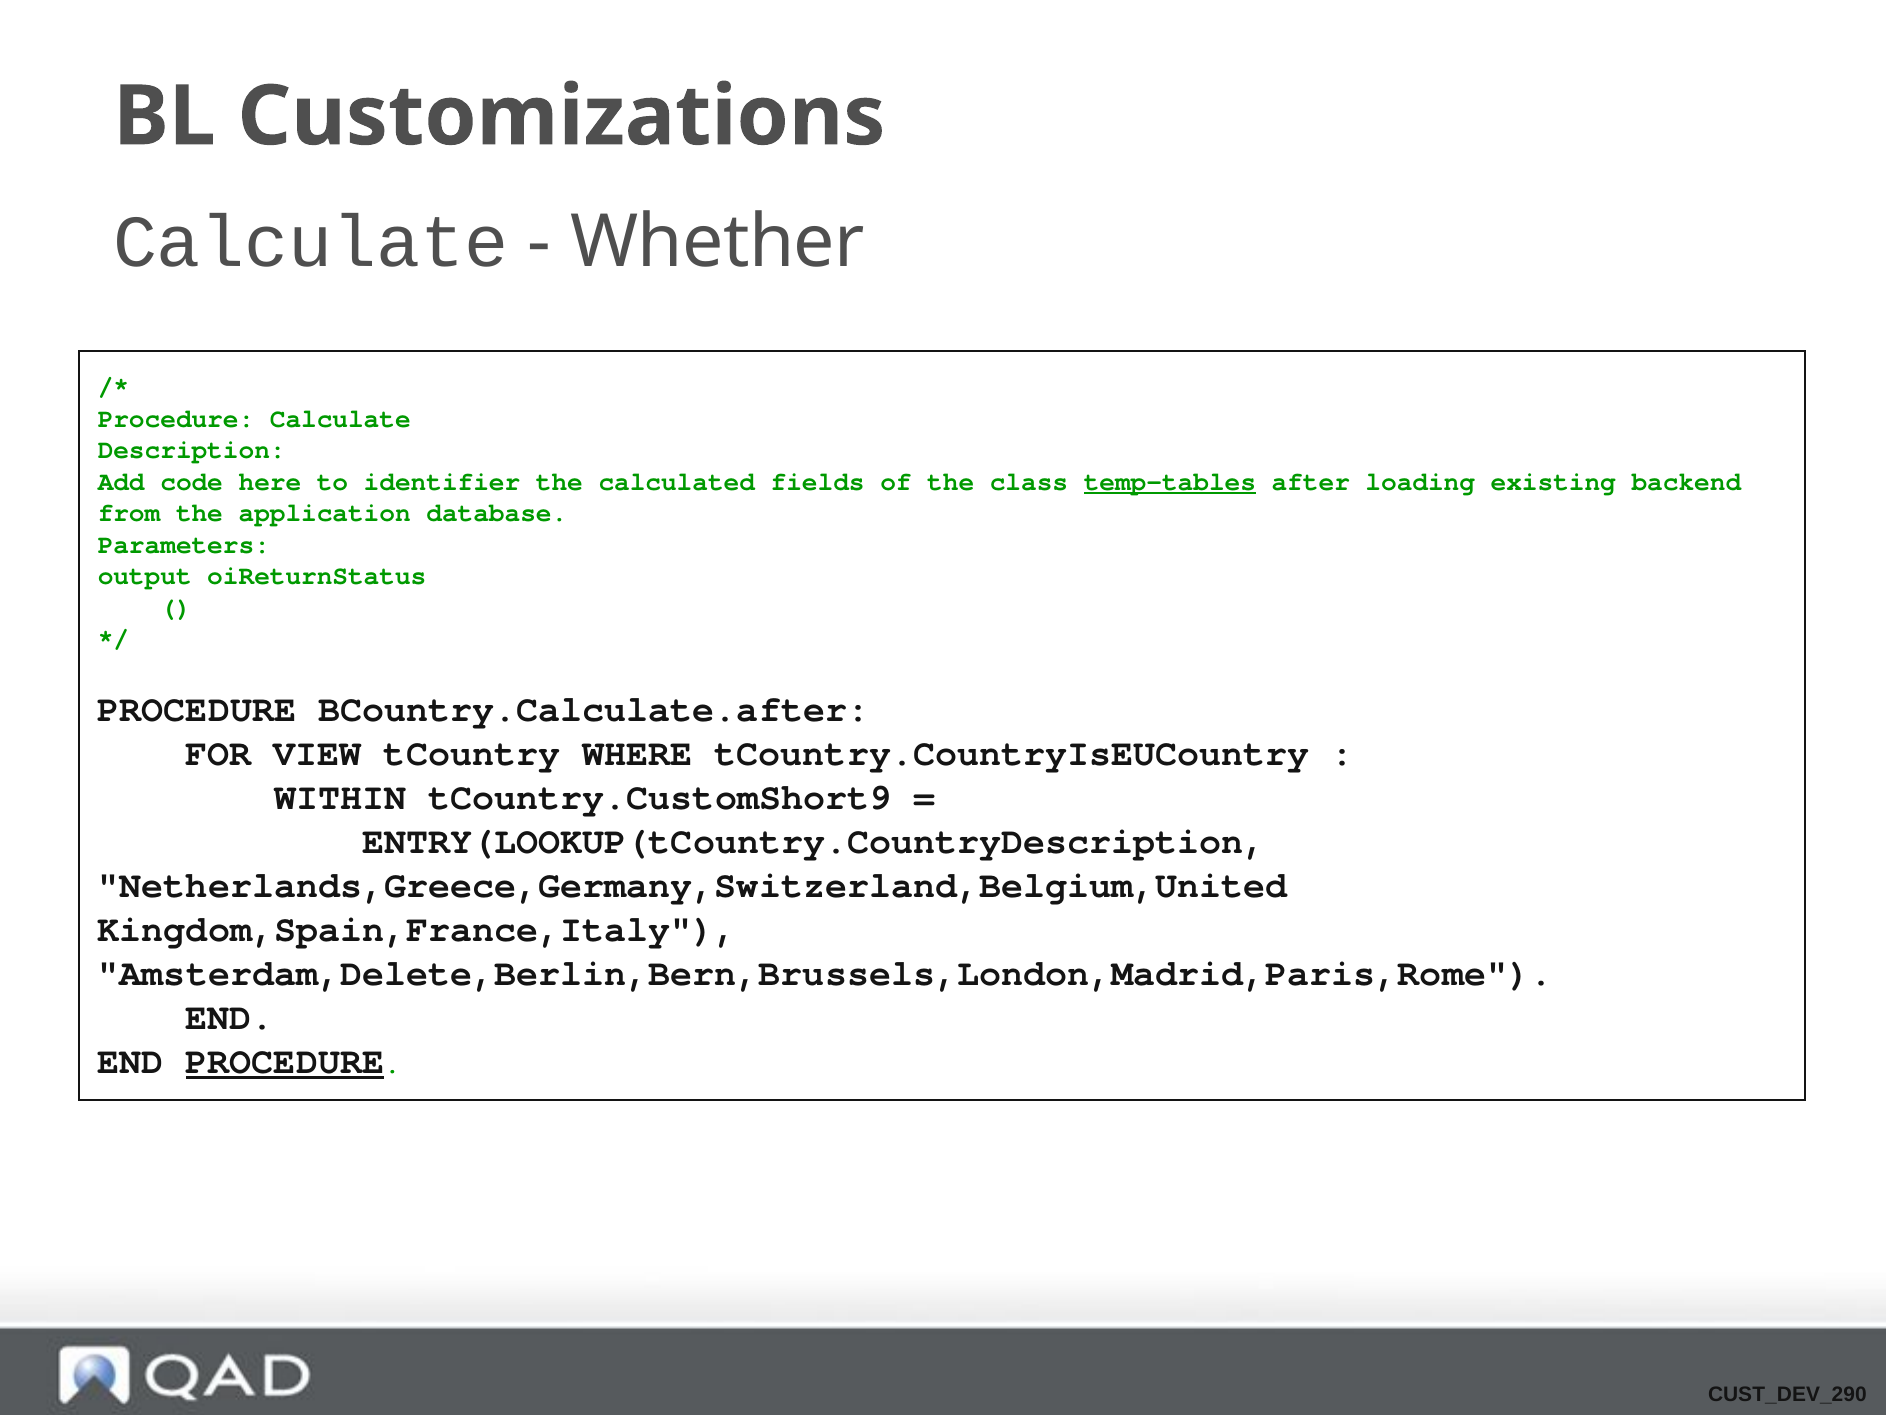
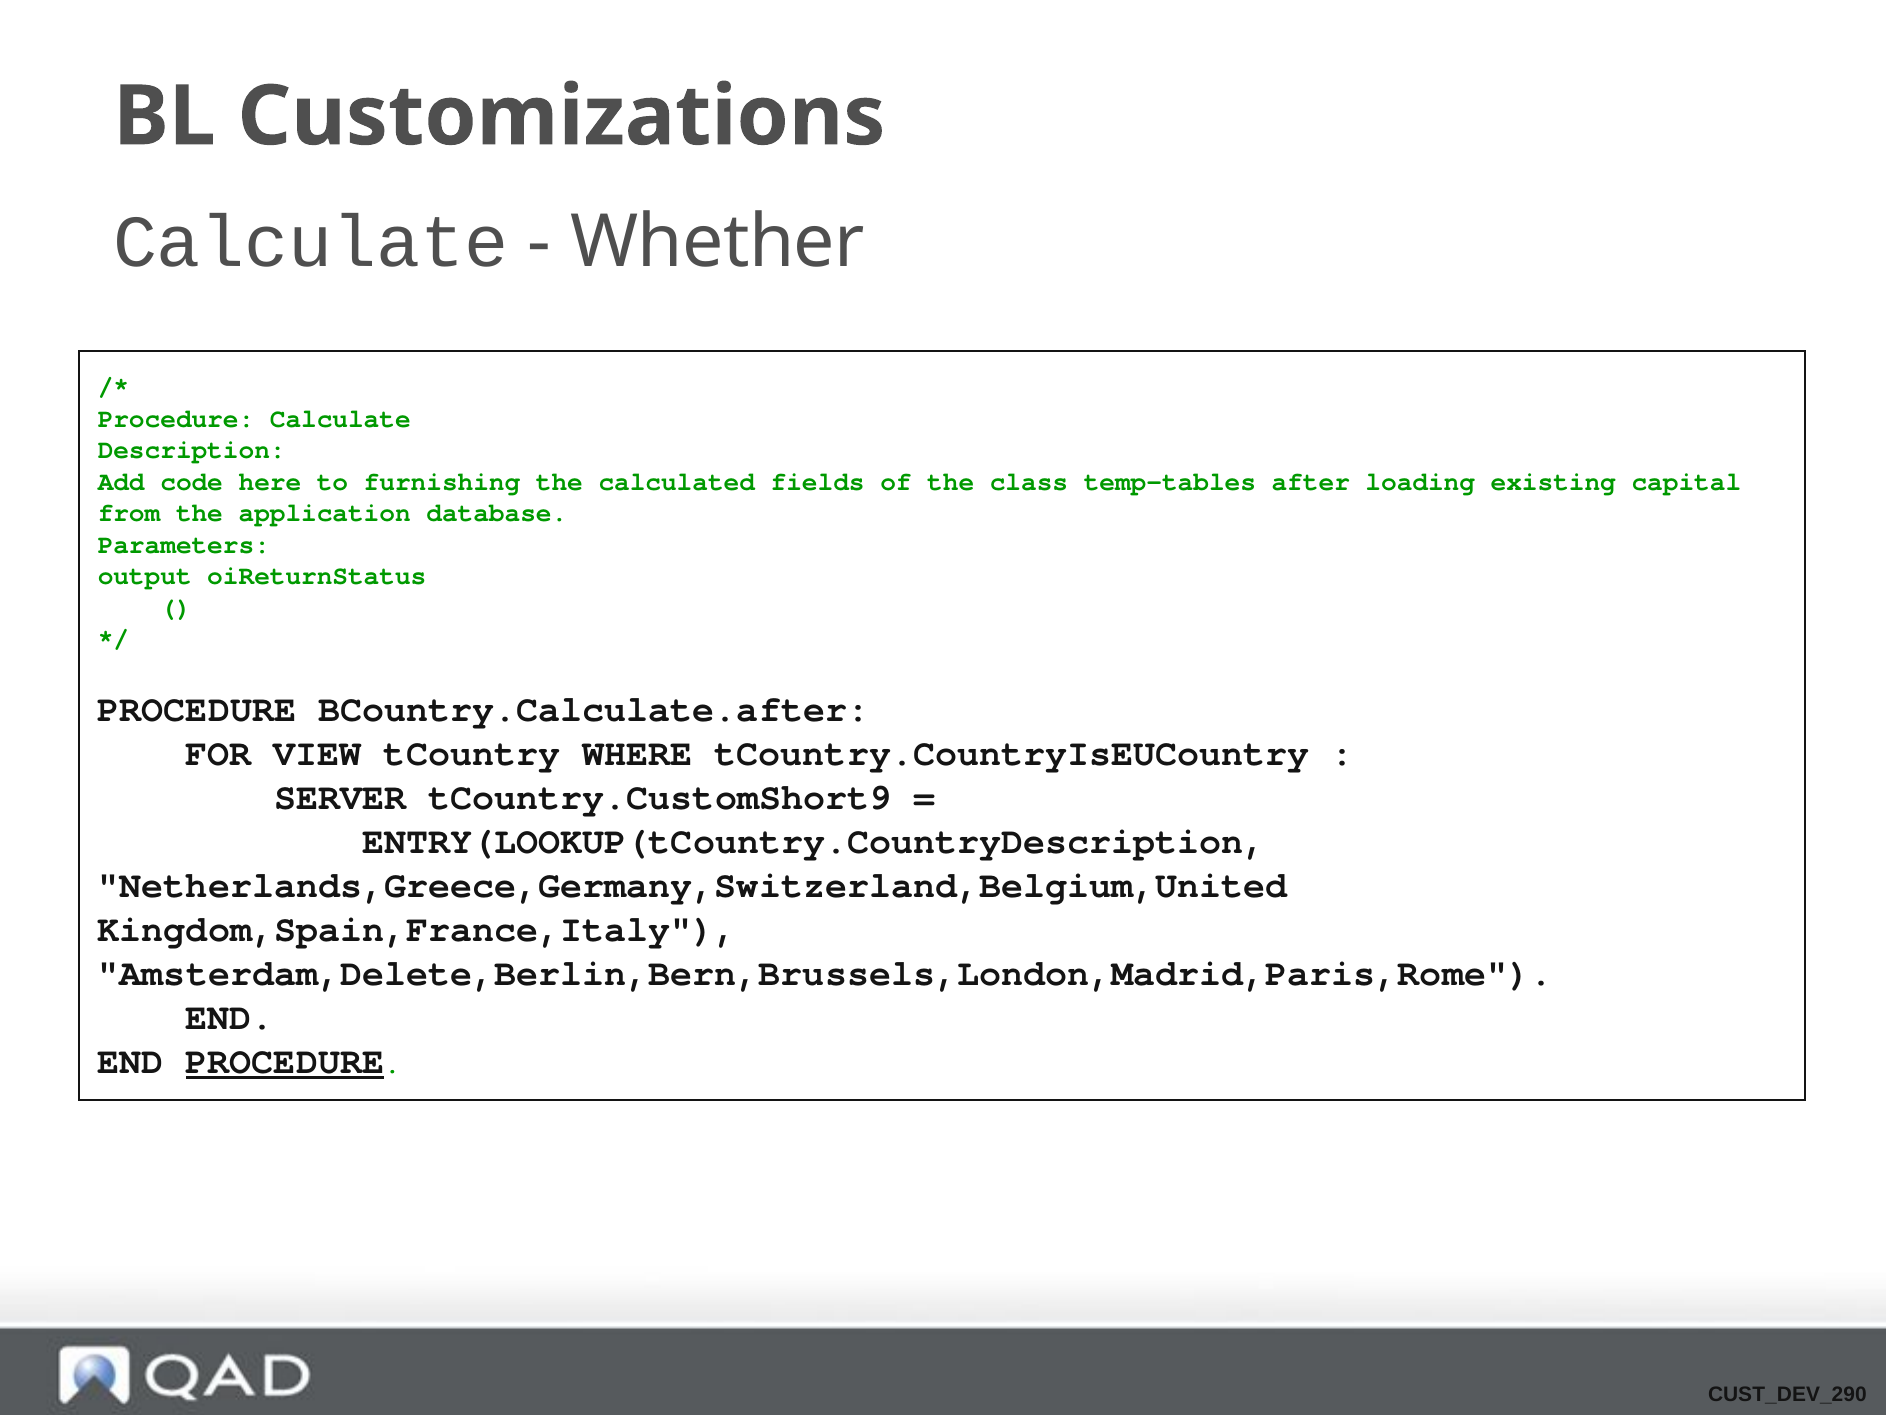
identifier: identifier -> furnishing
temp-tables at (1170, 482) underline: present -> none
backend: backend -> capital
WITHIN: WITHIN -> SERVER
